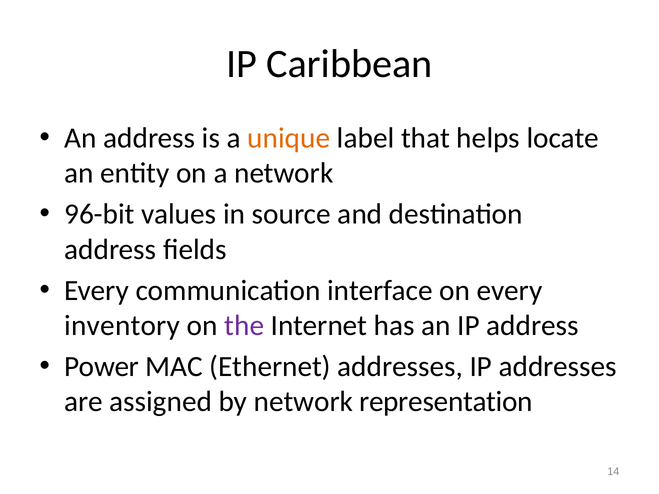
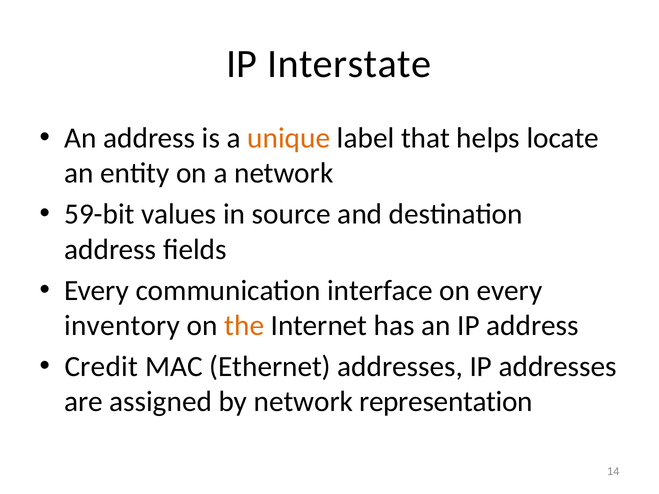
Caribbean: Caribbean -> Interstate
96-bit: 96-bit -> 59-bit
the colour: purple -> orange
Power: Power -> Credit
